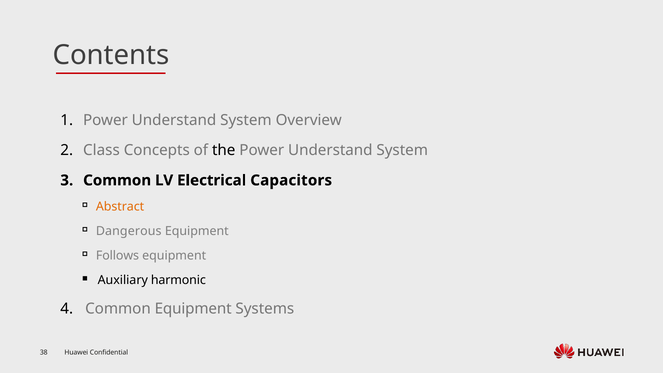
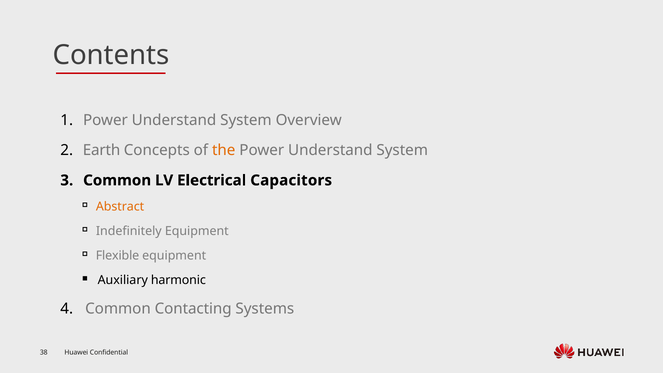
Class: Class -> Earth
the colour: black -> orange
Dangerous: Dangerous -> Indefinitely
Follows: Follows -> Flexible
Common Equipment: Equipment -> Contacting
